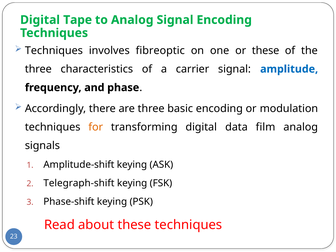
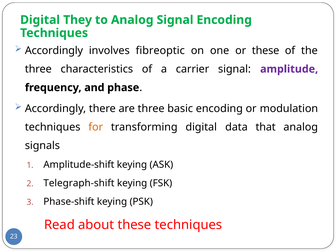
Tape: Tape -> They
Techniques at (54, 51): Techniques -> Accordingly
amplitude colour: blue -> purple
film: film -> that
